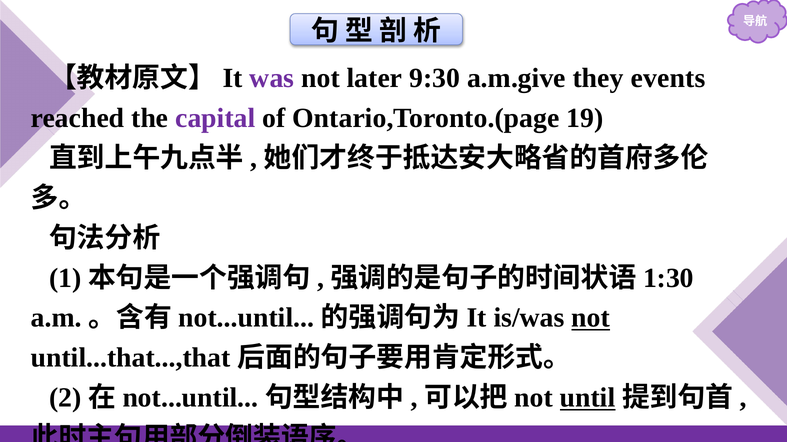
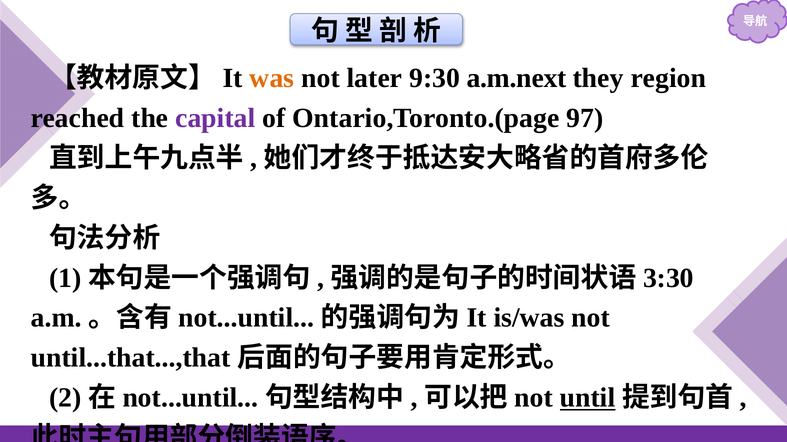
was colour: purple -> orange
a.m.give: a.m.give -> a.m.next
events: events -> region
19: 19 -> 97
1:30: 1:30 -> 3:30
not at (591, 318) underline: present -> none
